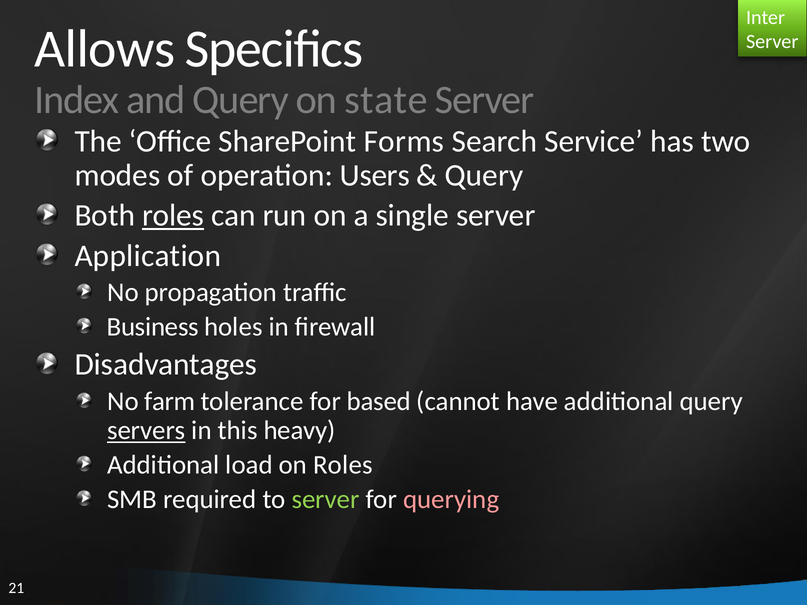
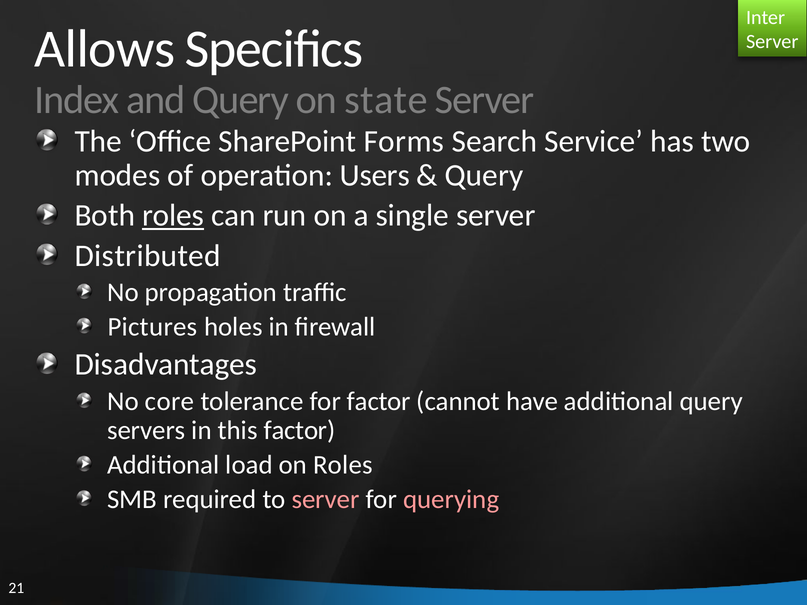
Application: Application -> Distributed
Business: Business -> Pictures
farm: farm -> core
for based: based -> factor
servers underline: present -> none
this heavy: heavy -> factor
server at (326, 499) colour: light green -> pink
